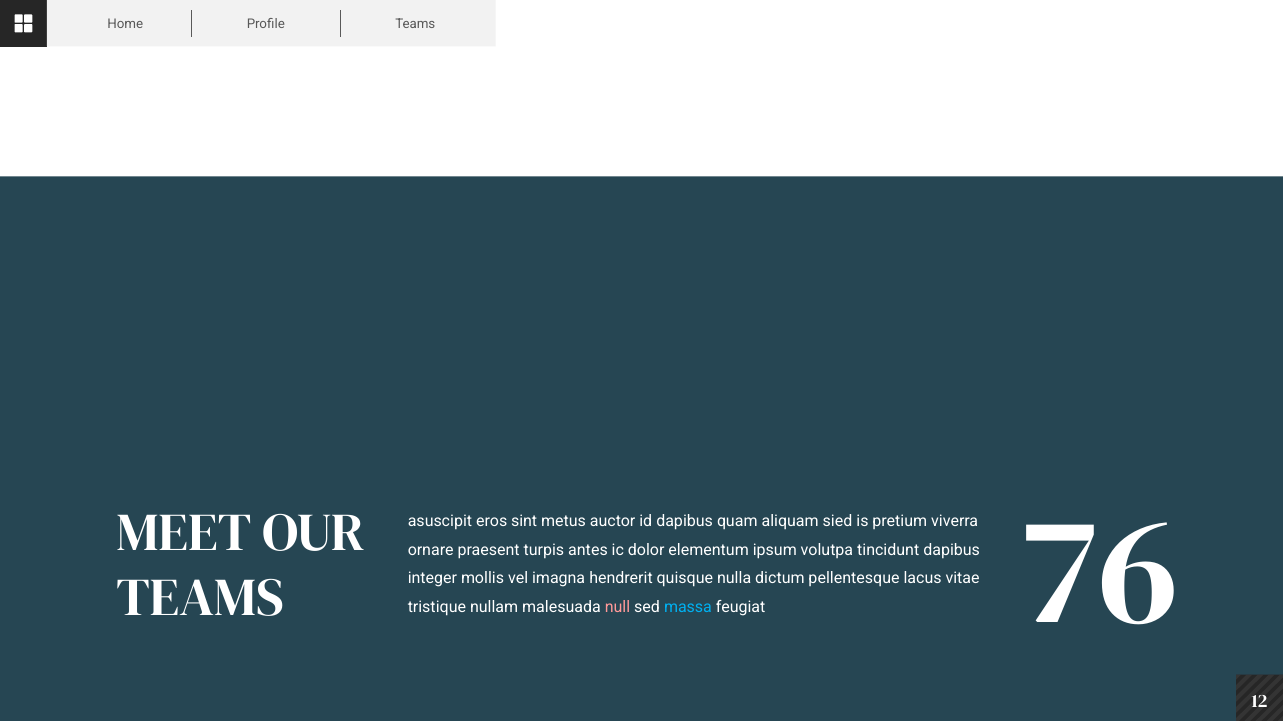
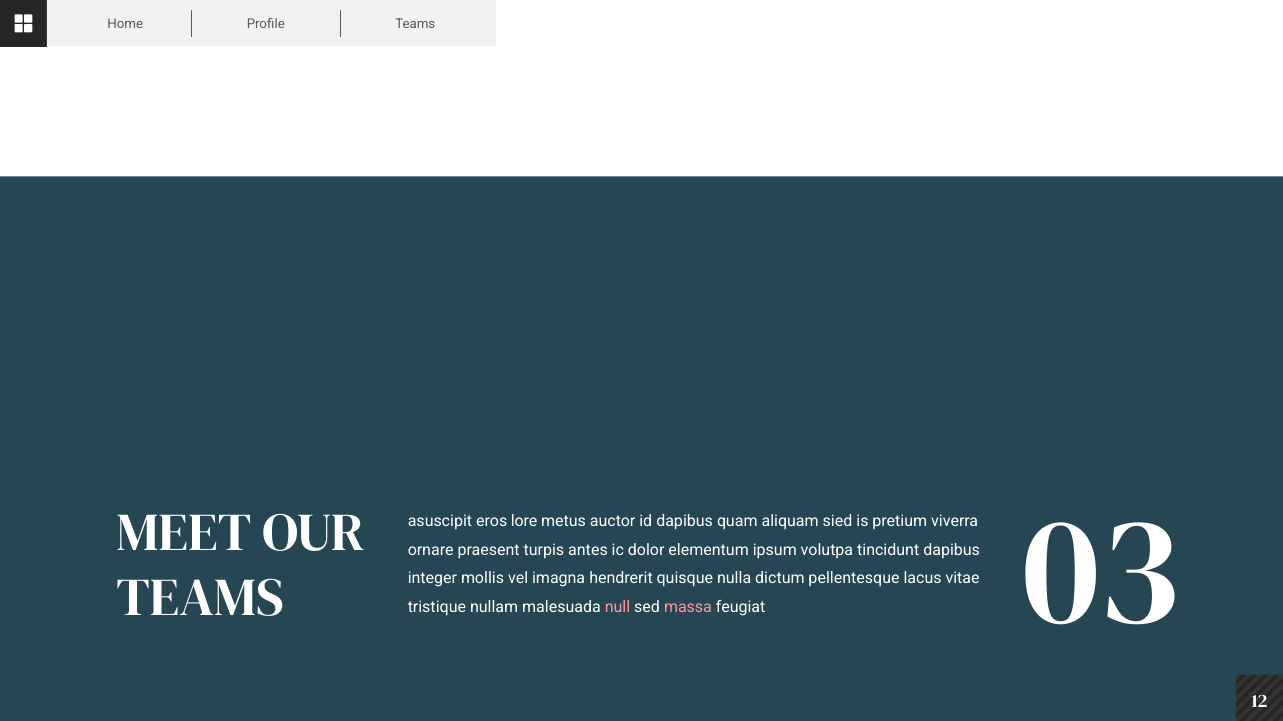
sint: sint -> lore
massa colour: light blue -> pink
76: 76 -> 03
